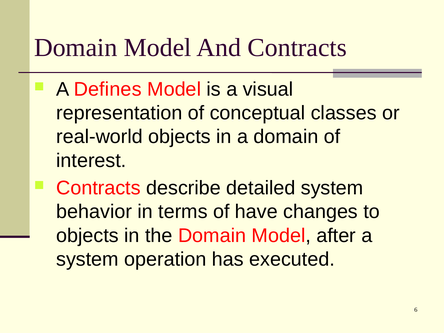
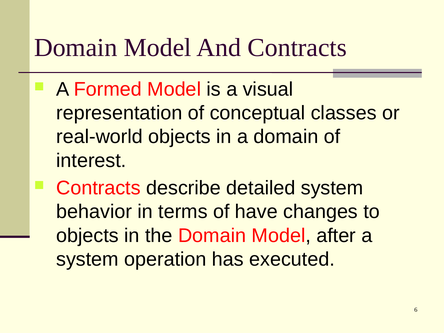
Defines: Defines -> Formed
